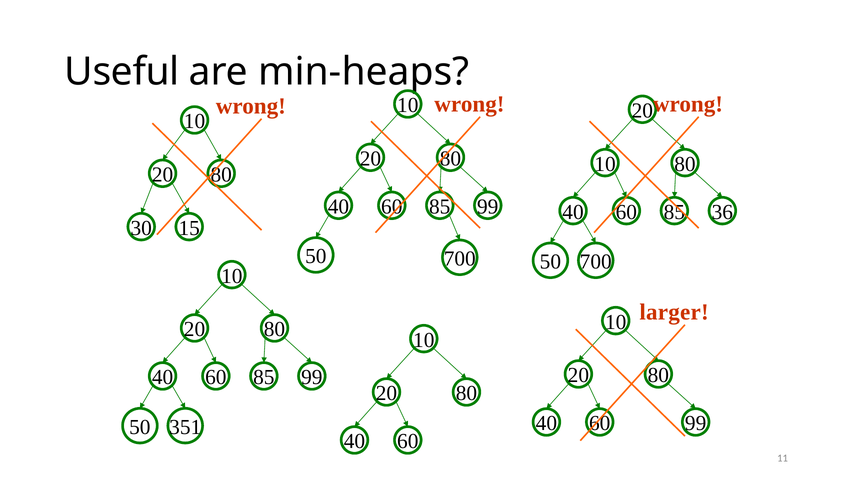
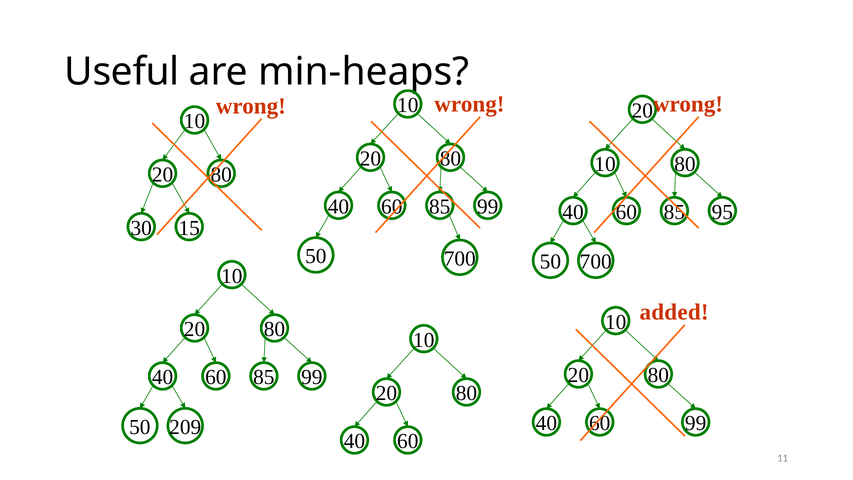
36: 36 -> 95
larger: larger -> added
351: 351 -> 209
